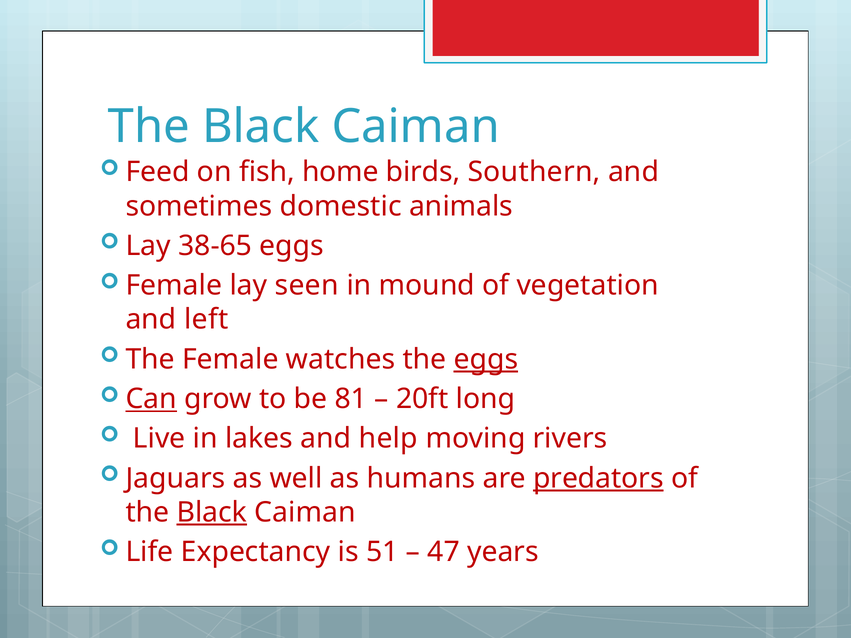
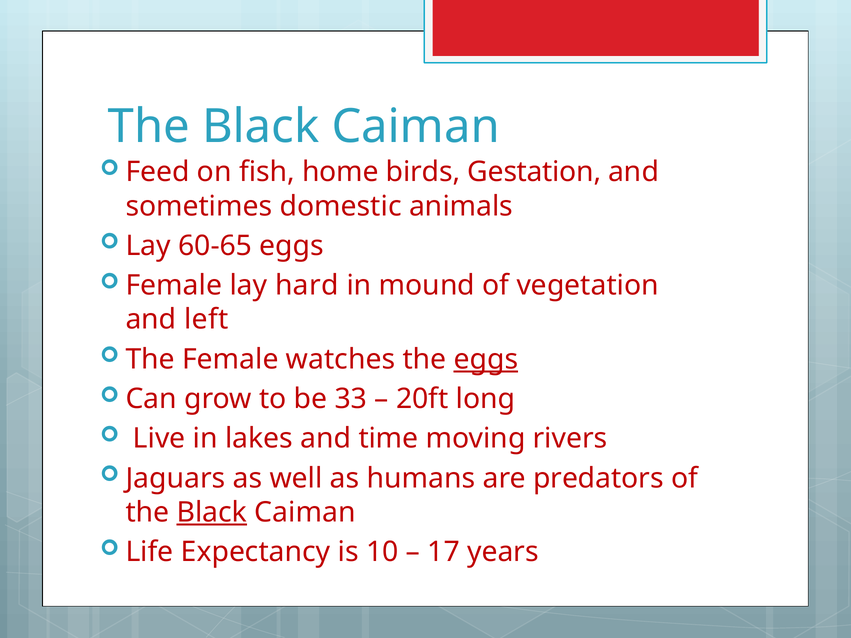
Southern: Southern -> Gestation
38-65: 38-65 -> 60-65
seen: seen -> hard
Can underline: present -> none
81: 81 -> 33
help: help -> time
predators underline: present -> none
51: 51 -> 10
47: 47 -> 17
